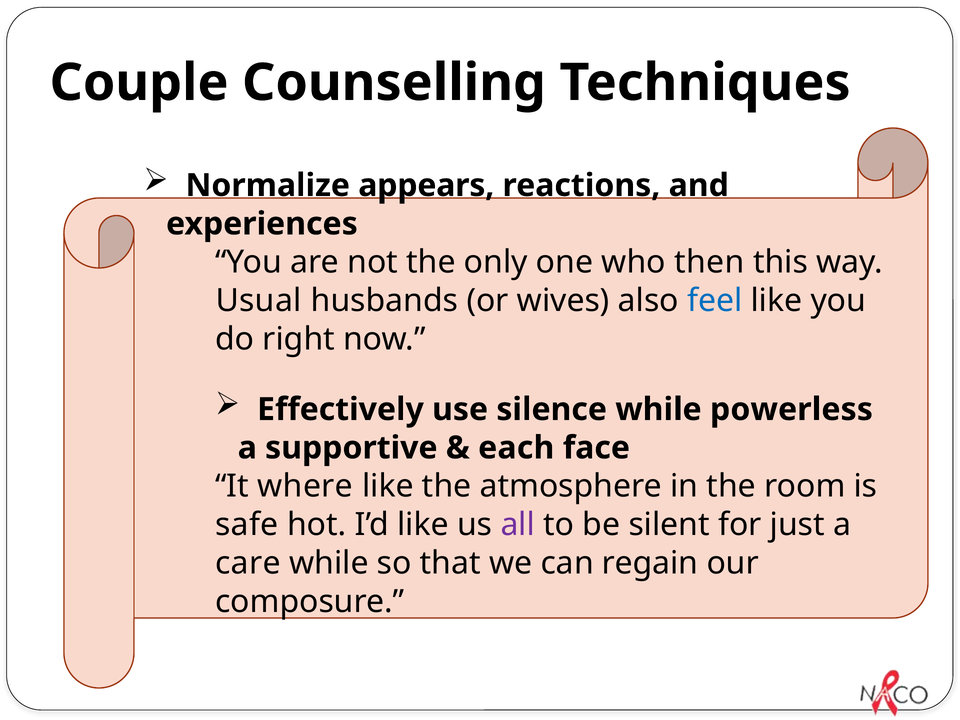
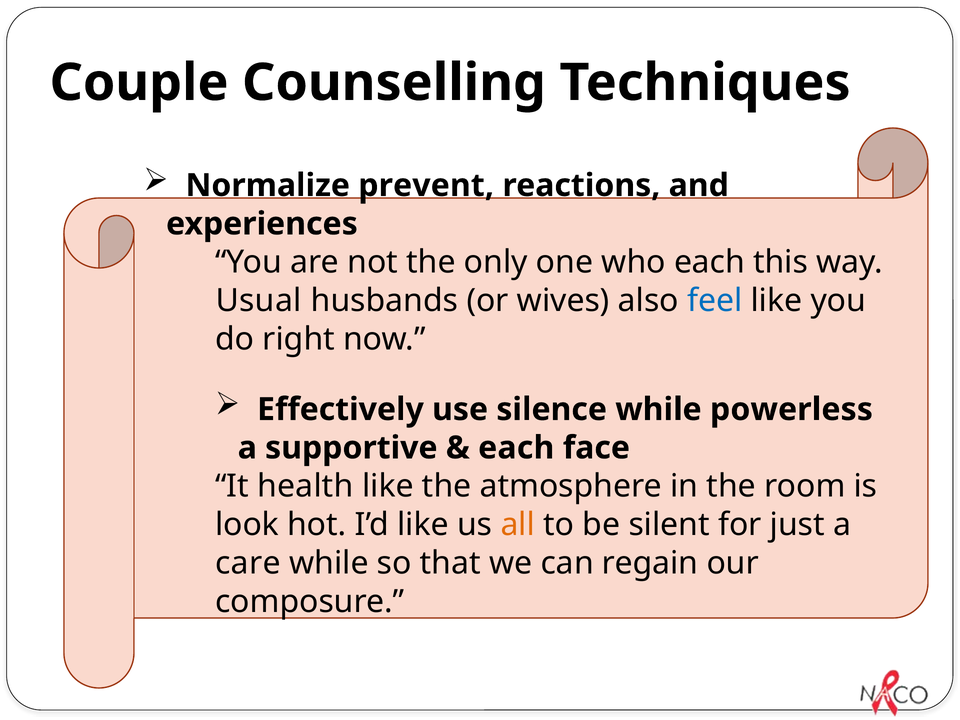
appears: appears -> prevent
who then: then -> each
where: where -> health
safe: safe -> look
all colour: purple -> orange
